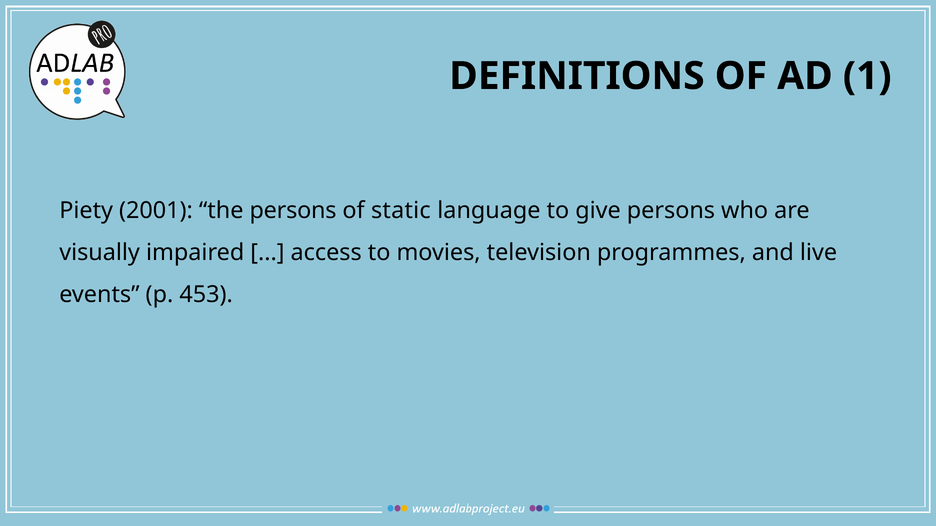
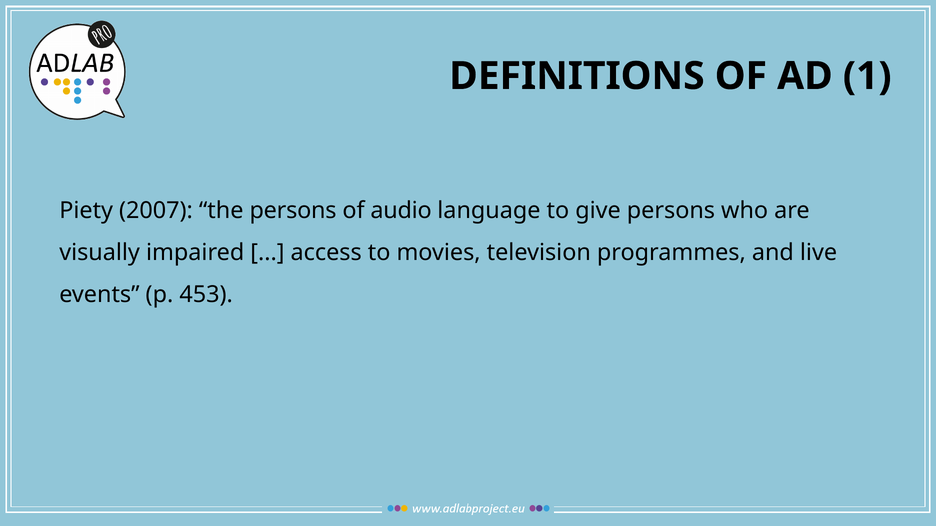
2001: 2001 -> 2007
static: static -> audio
